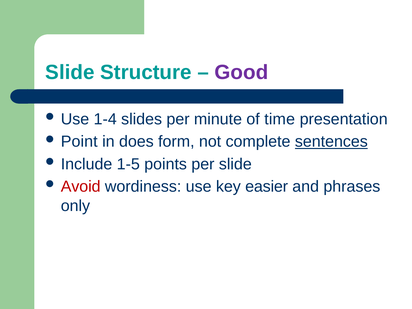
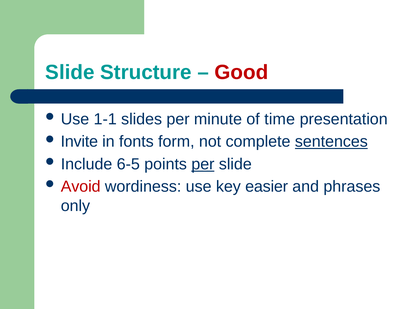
Good colour: purple -> red
1-4: 1-4 -> 1-1
Point: Point -> Invite
does: does -> fonts
1-5: 1-5 -> 6-5
per at (203, 164) underline: none -> present
